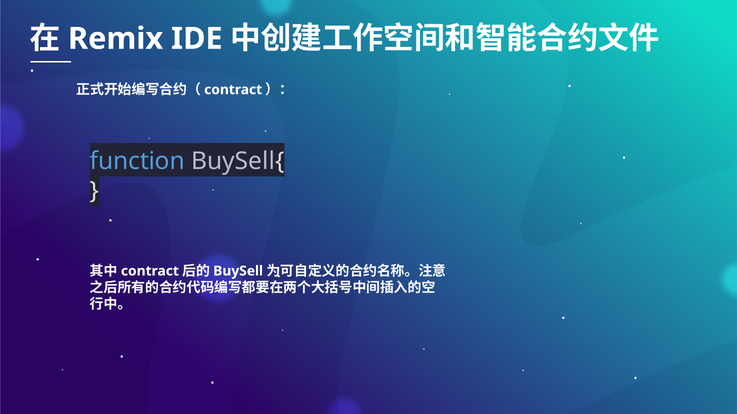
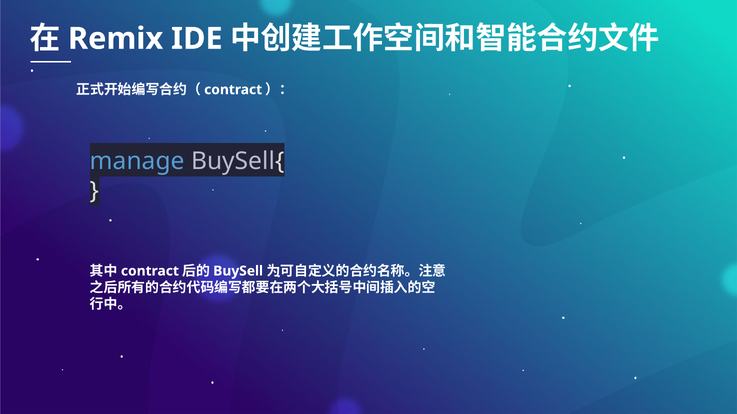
function: function -> manage
